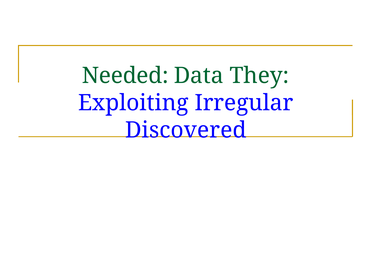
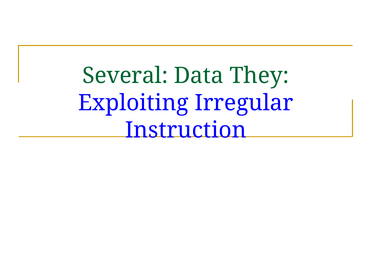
Needed: Needed -> Several
Discovered: Discovered -> Instruction
